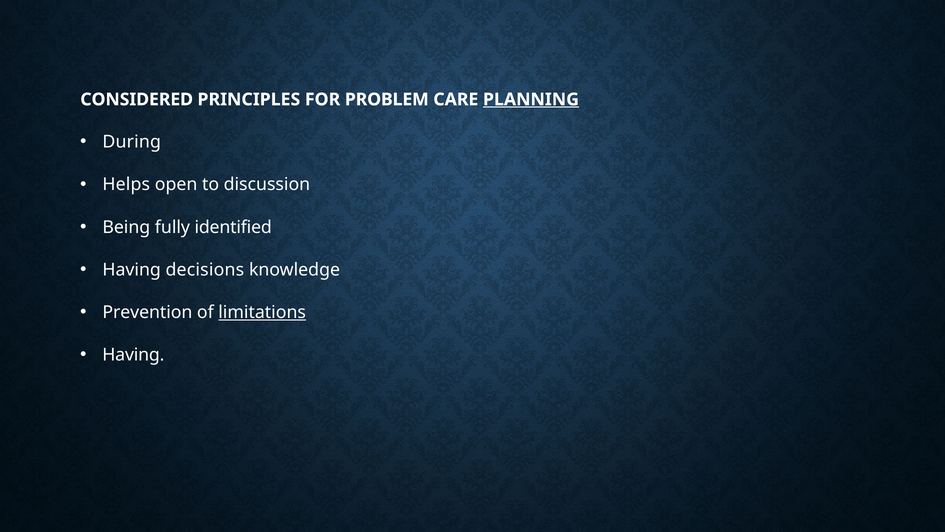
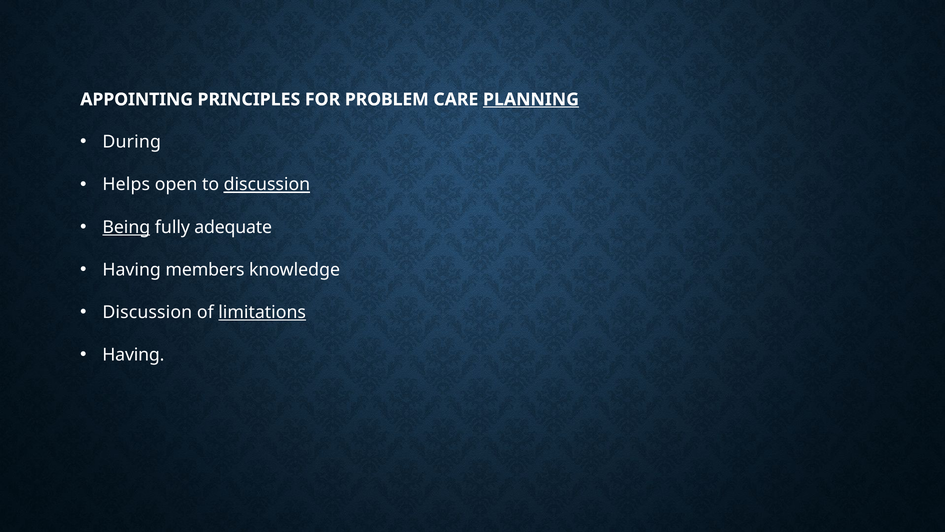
CONSIDERED: CONSIDERED -> APPOINTING
discussion at (267, 184) underline: none -> present
Being underline: none -> present
identified: identified -> adequate
decisions: decisions -> members
Prevention at (147, 312): Prevention -> Discussion
